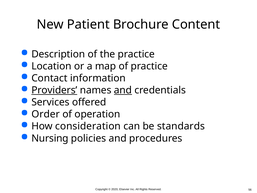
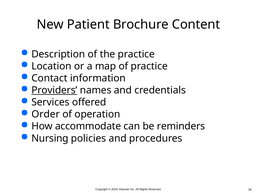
and at (123, 90) underline: present -> none
consideration: consideration -> accommodate
standards: standards -> reminders
